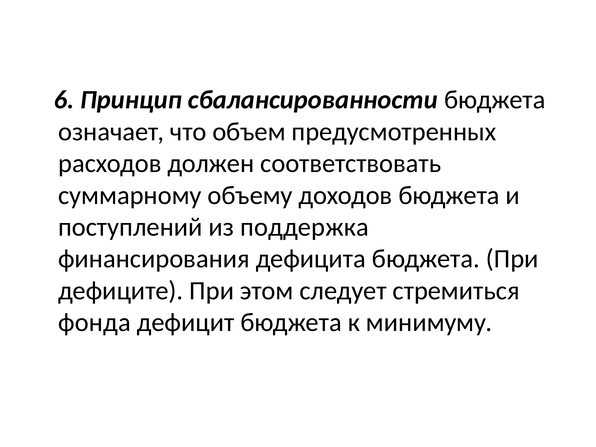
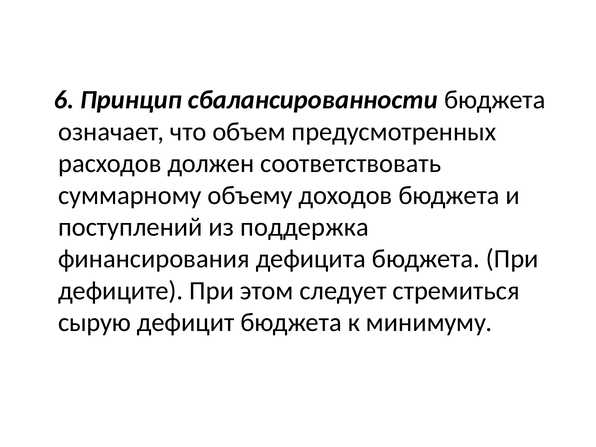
фонда: фонда -> сырую
